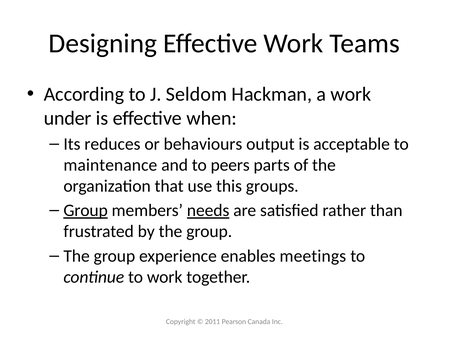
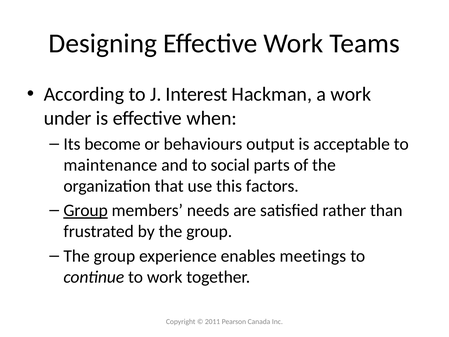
Seldom: Seldom -> Interest
reduces: reduces -> become
peers: peers -> social
groups: groups -> factors
needs underline: present -> none
